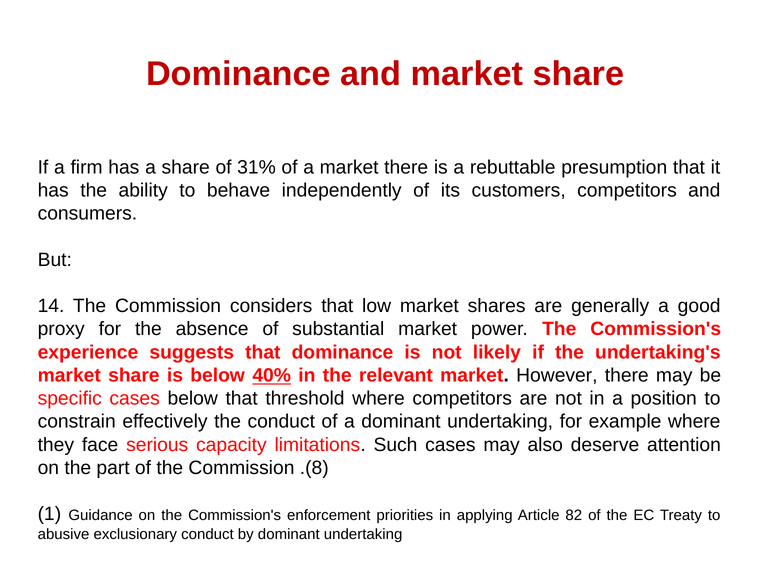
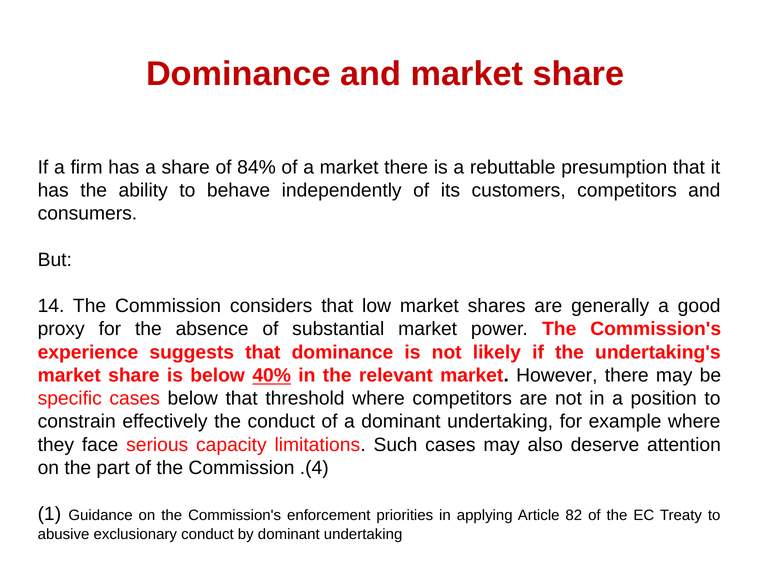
31%: 31% -> 84%
.(8: .(8 -> .(4
